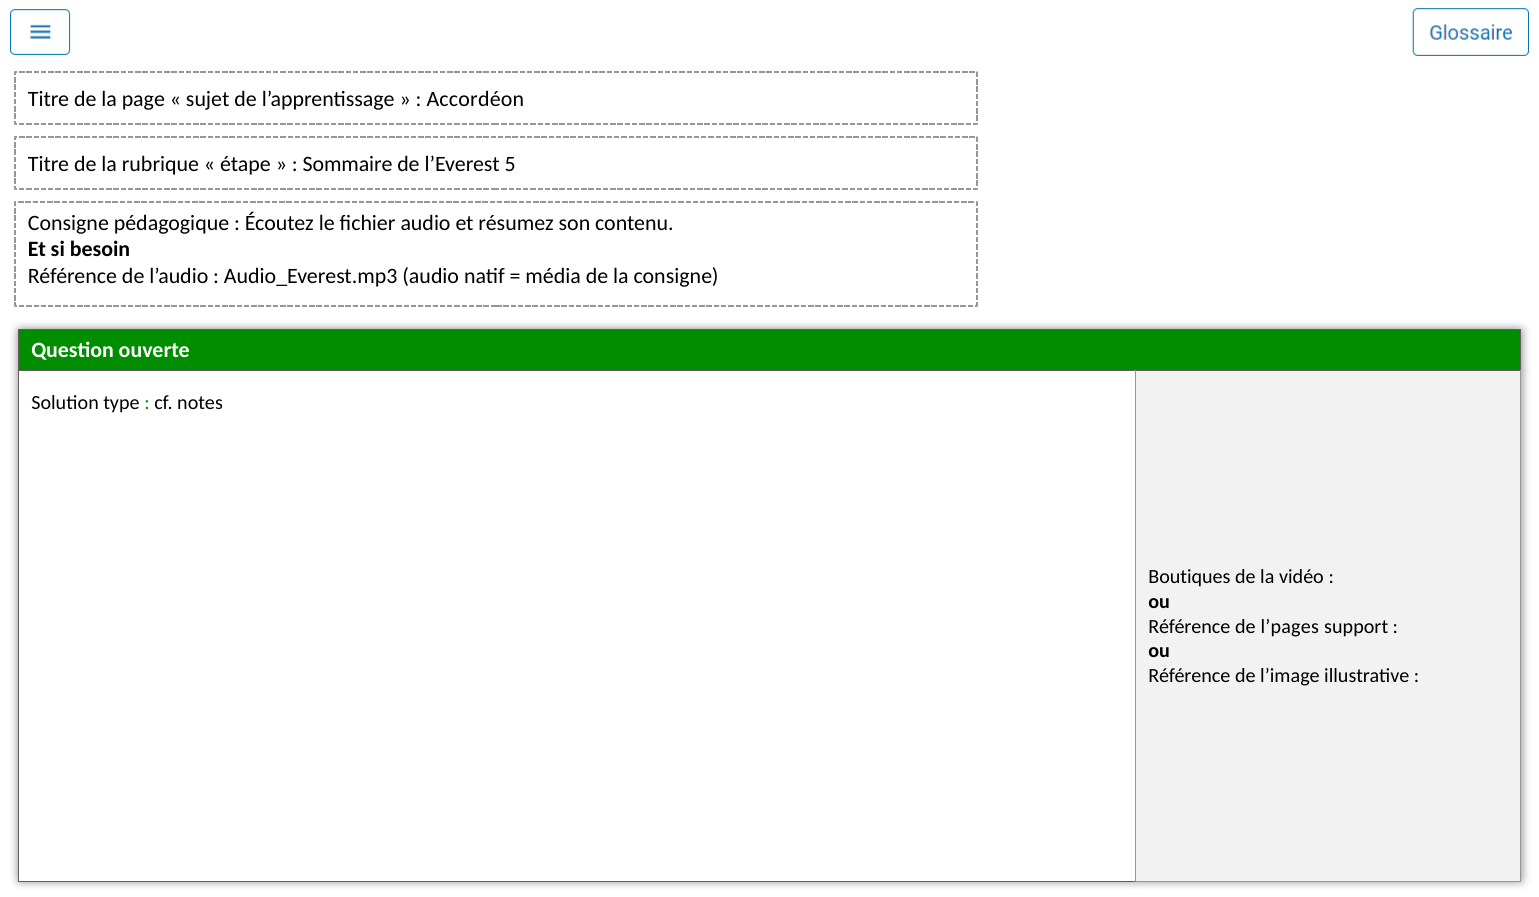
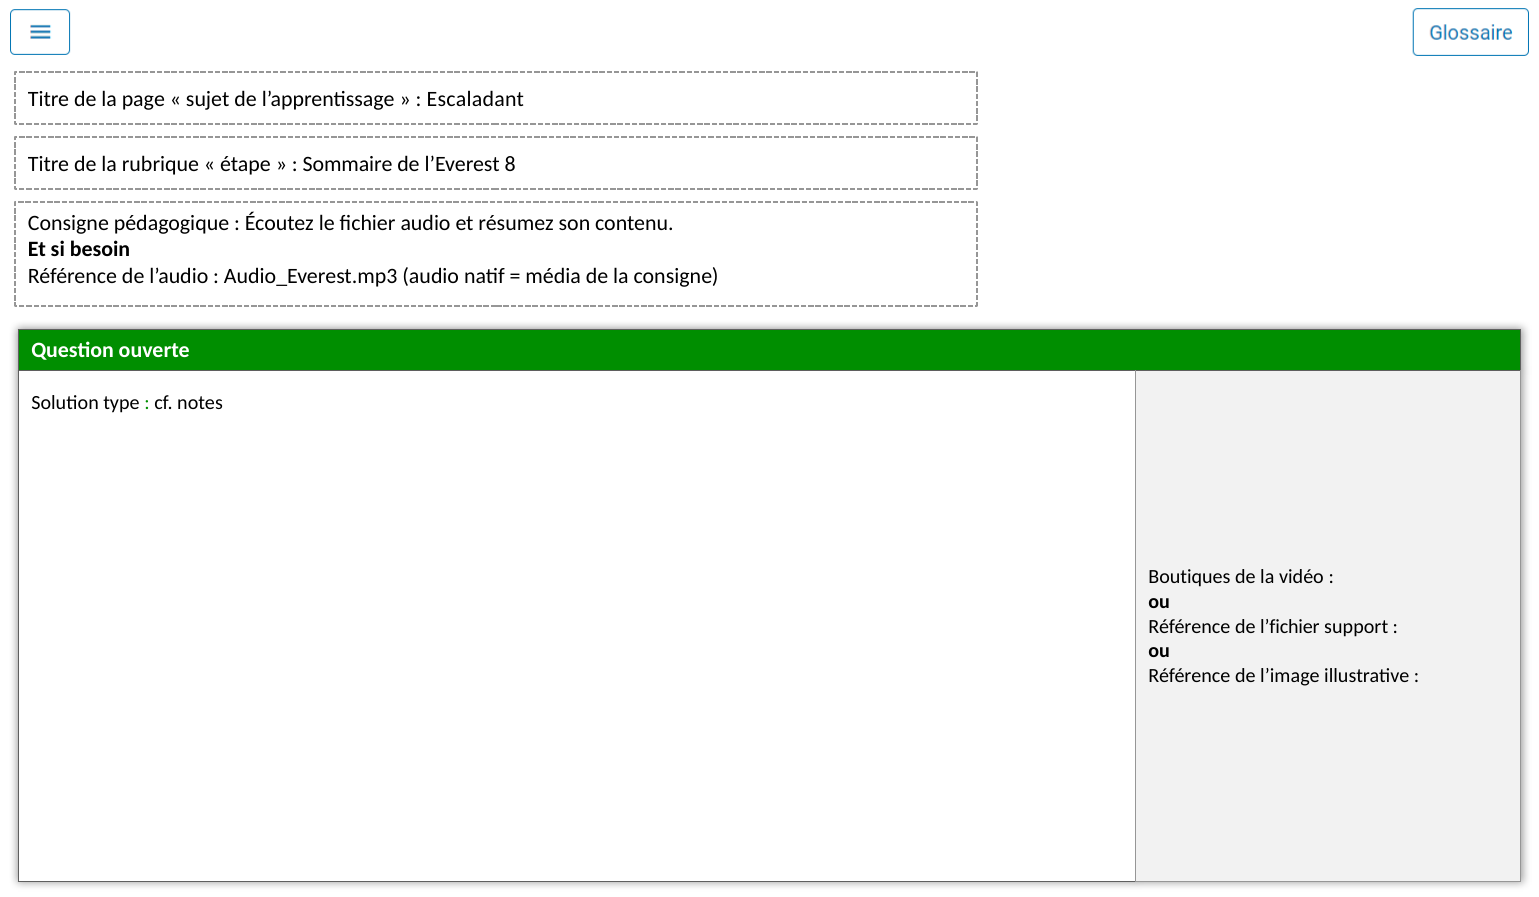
Accordéon: Accordéon -> Escaladant
5: 5 -> 8
l’pages: l’pages -> l’fichier
